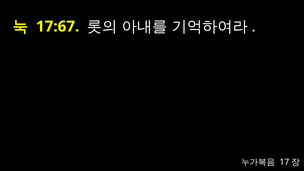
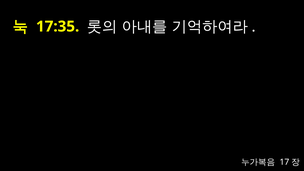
17:67: 17:67 -> 17:35
